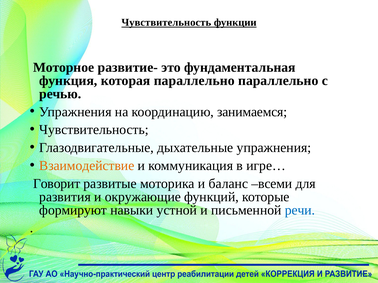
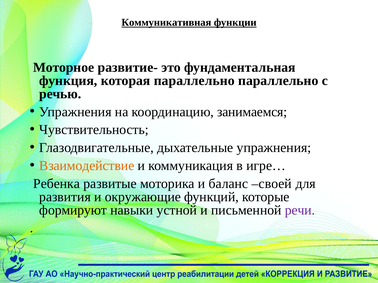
Чувствительность at (166, 23): Чувствительность -> Коммуникативная
Говорит: Говорит -> Ребенка
всеми: всеми -> своей
речи colour: blue -> purple
